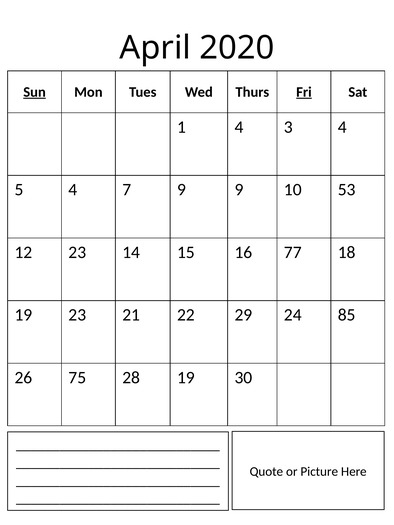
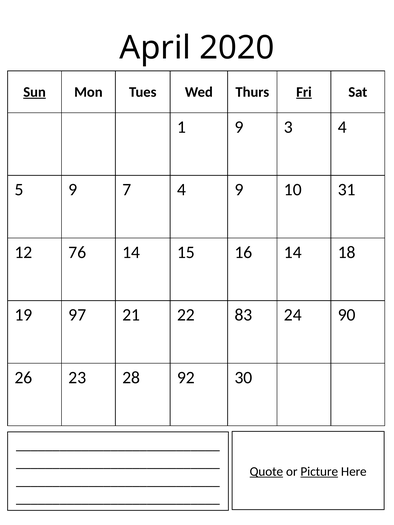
1 4: 4 -> 9
5 4: 4 -> 9
7 9: 9 -> 4
53: 53 -> 31
12 23: 23 -> 76
16 77: 77 -> 14
19 23: 23 -> 97
29: 29 -> 83
85: 85 -> 90
75: 75 -> 23
28 19: 19 -> 92
Quote underline: none -> present
Picture underline: none -> present
